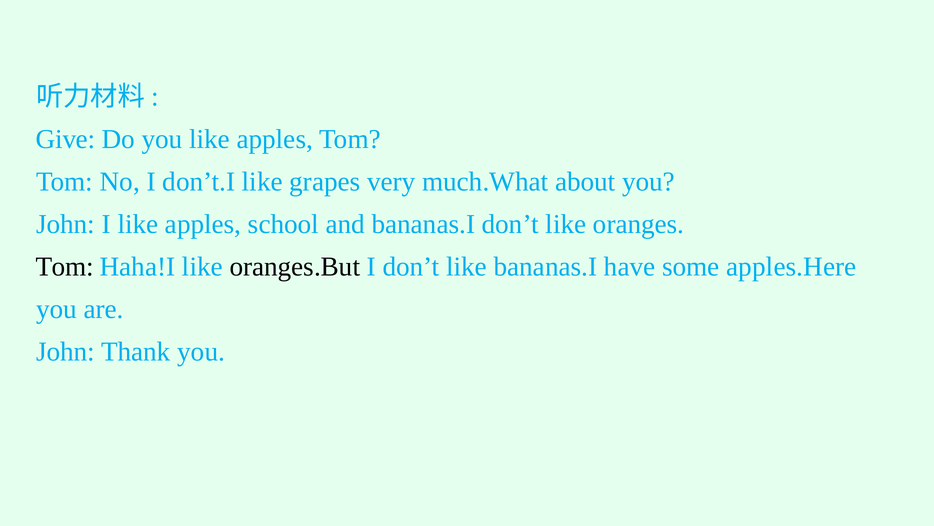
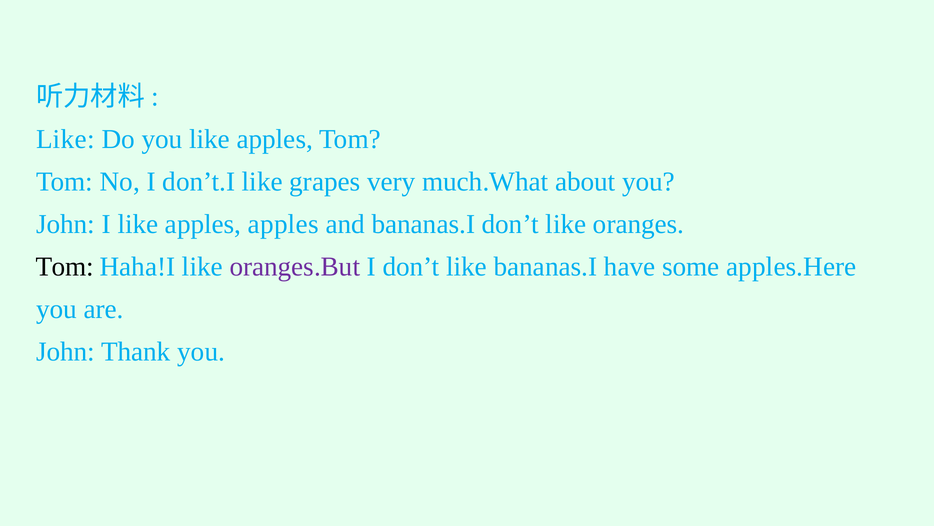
Give at (66, 139): Give -> Like
apples school: school -> apples
oranges.But colour: black -> purple
